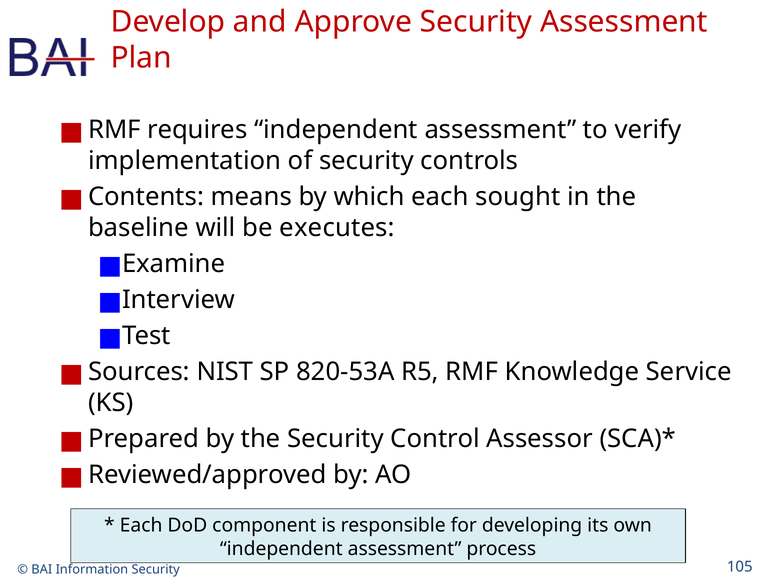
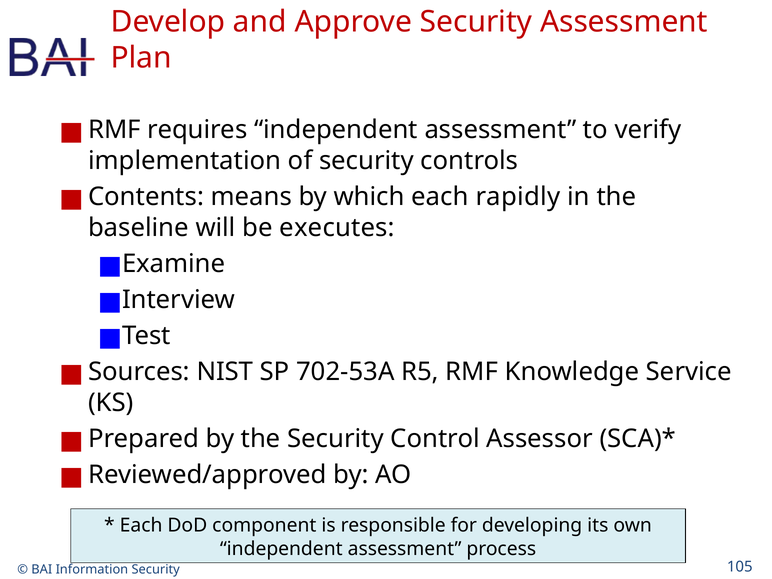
sought: sought -> rapidly
820-53A: 820-53A -> 702-53A
